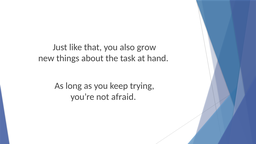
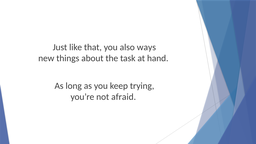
grow: grow -> ways
